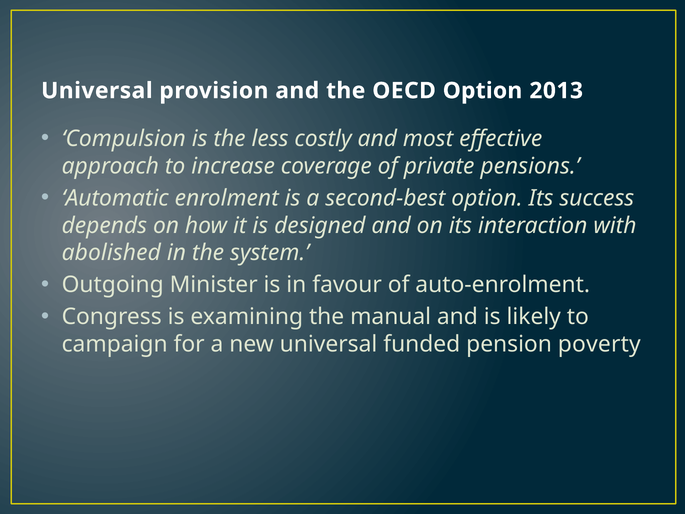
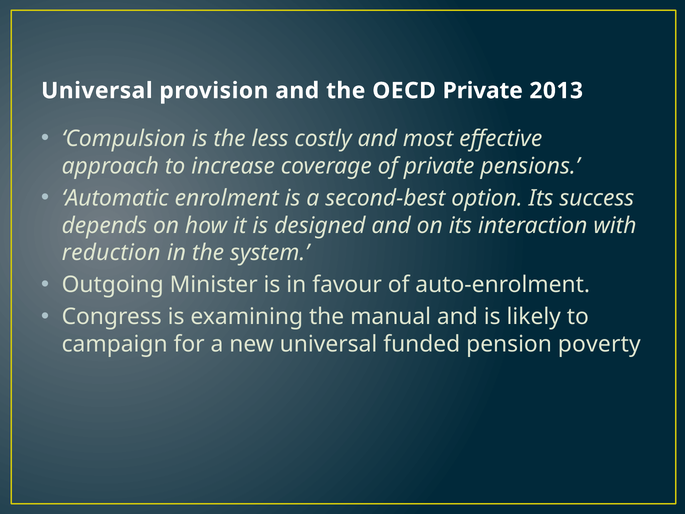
OECD Option: Option -> Private
abolished: abolished -> reduction
